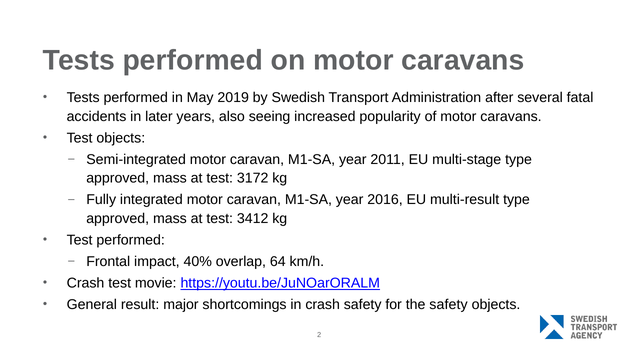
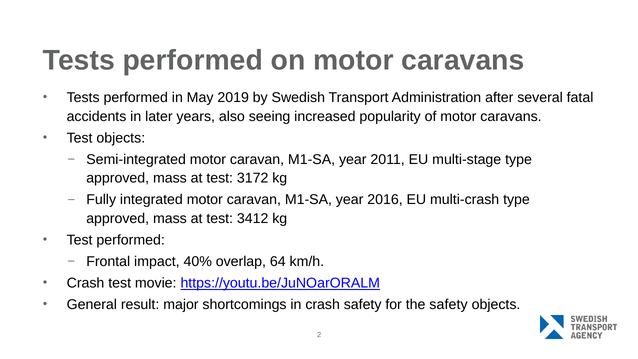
multi-result: multi-result -> multi-crash
